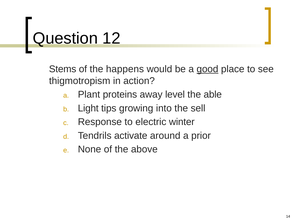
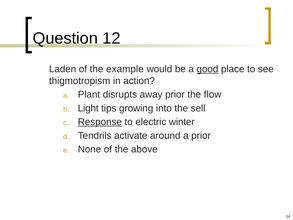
Stems: Stems -> Laden
happens: happens -> example
proteins: proteins -> disrupts
away level: level -> prior
able: able -> flow
Response underline: none -> present
